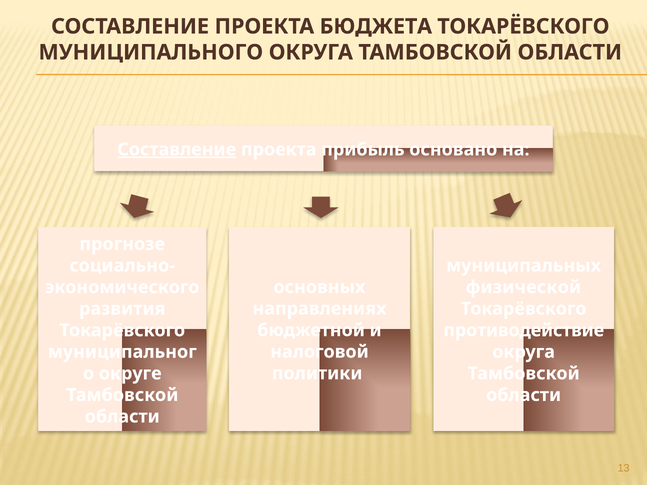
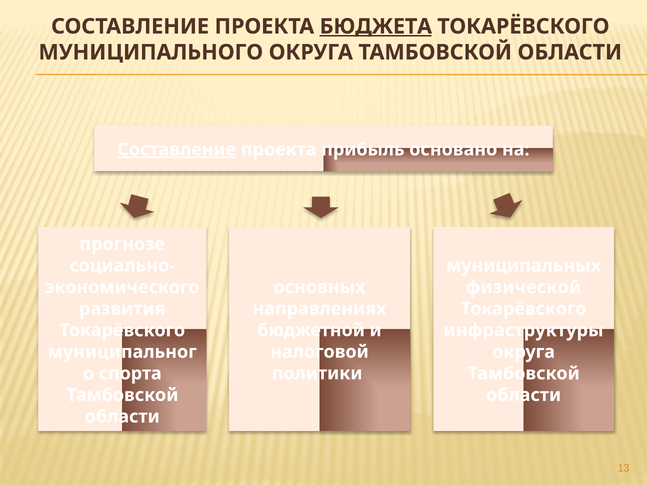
БЮДЖЕТА underline: none -> present
противодействие: противодействие -> инфраструктуры
округе: округе -> спорта
